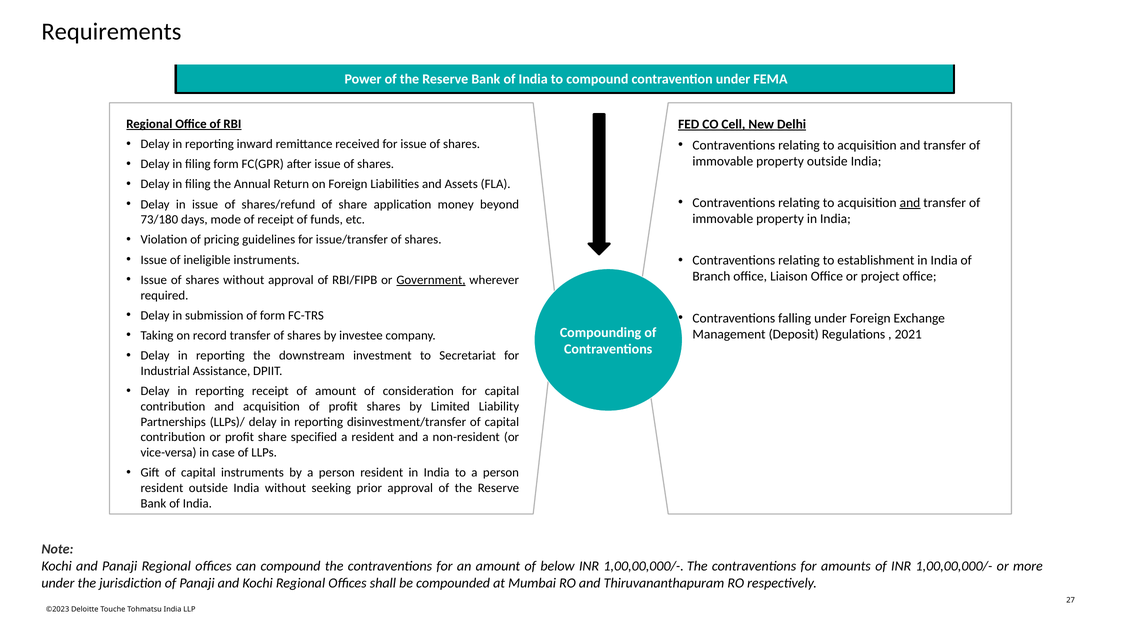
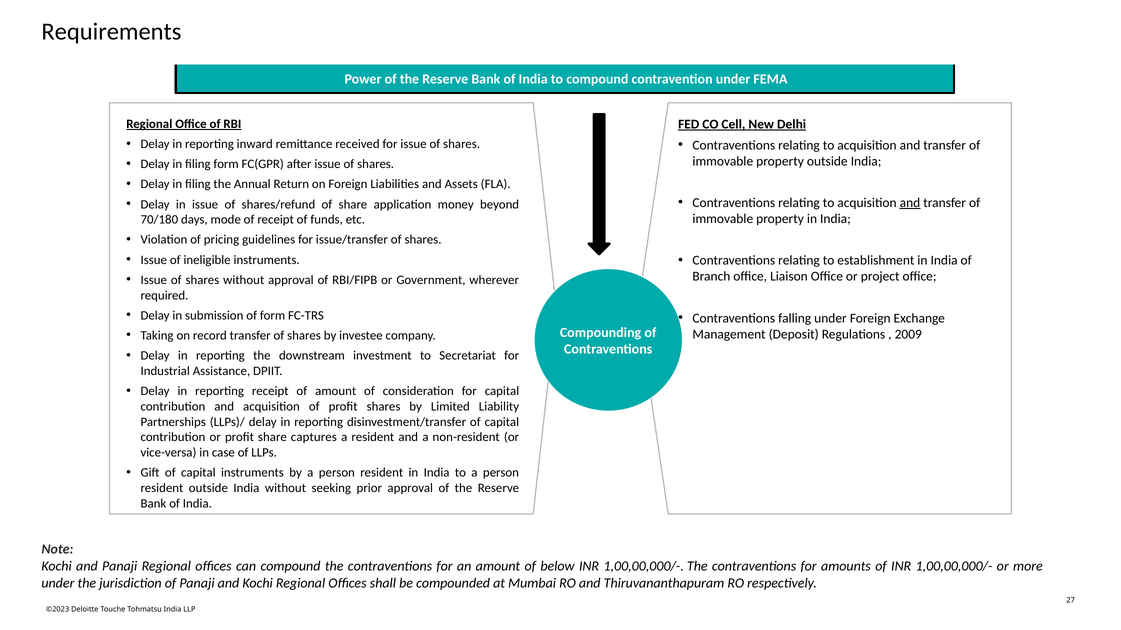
73/180: 73/180 -> 70/180
Government underline: present -> none
2021: 2021 -> 2009
specified: specified -> captures
